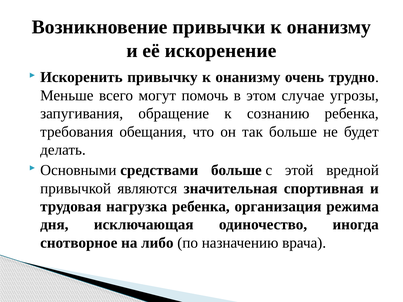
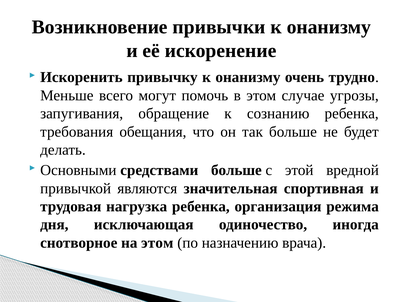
на либо: либо -> этом
